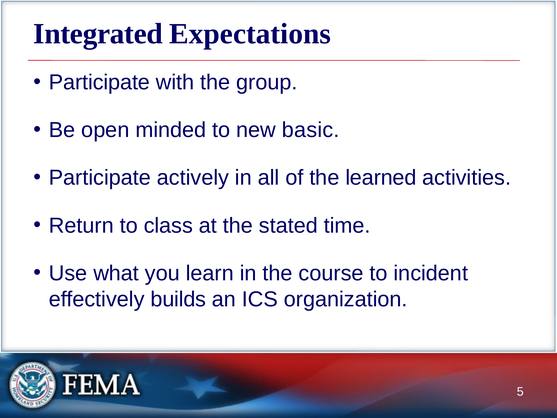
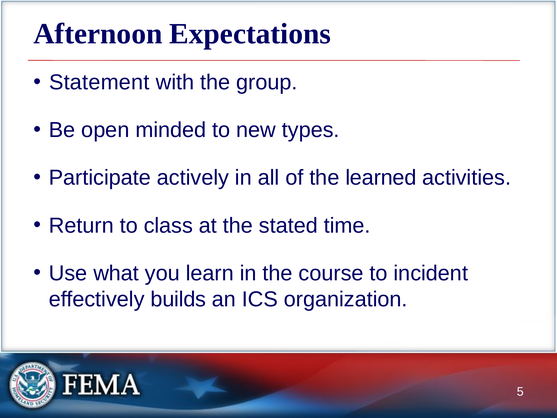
Integrated: Integrated -> Afternoon
Participate at (99, 82): Participate -> Statement
basic: basic -> types
